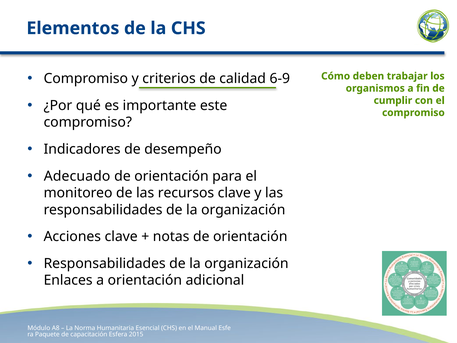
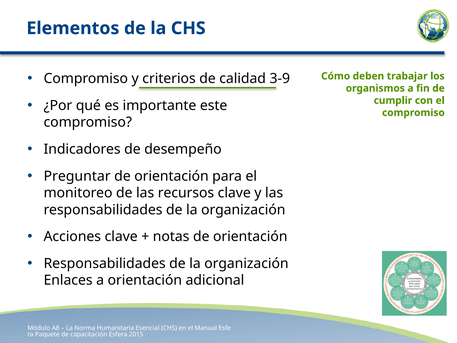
6-9: 6-9 -> 3-9
Adecuado: Adecuado -> Preguntar
